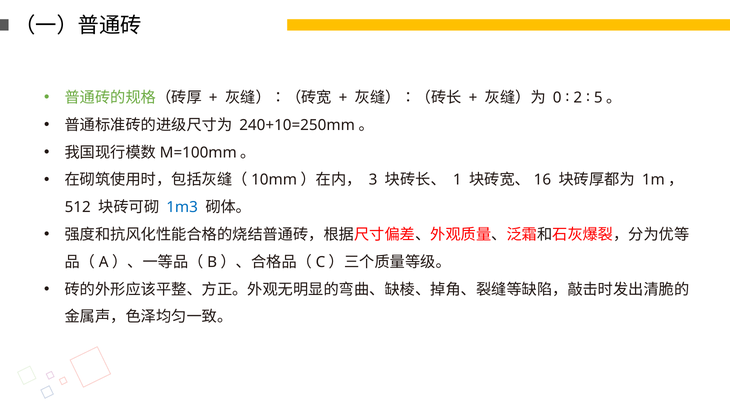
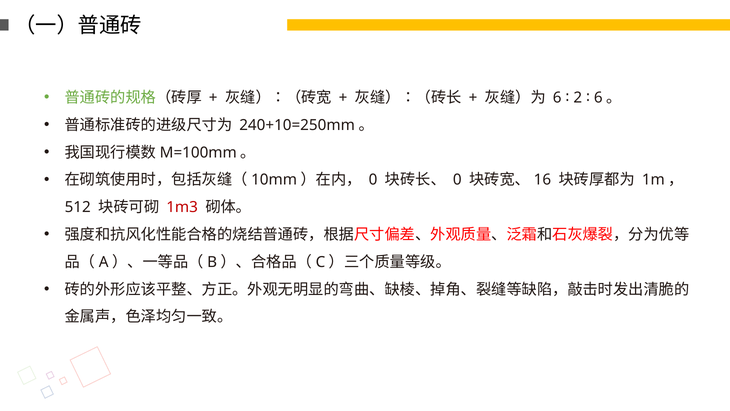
0 at (557, 98): 0 -> 6
2 5: 5 -> 6
3 at (373, 180): 3 -> 0
1 at (457, 180): 1 -> 0
1m3 colour: blue -> red
